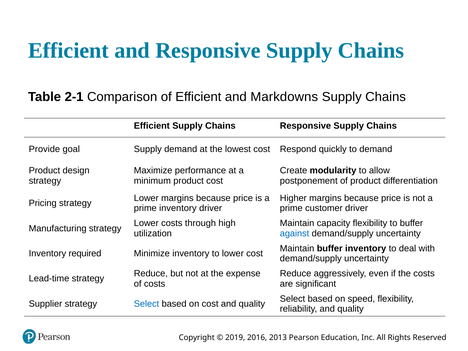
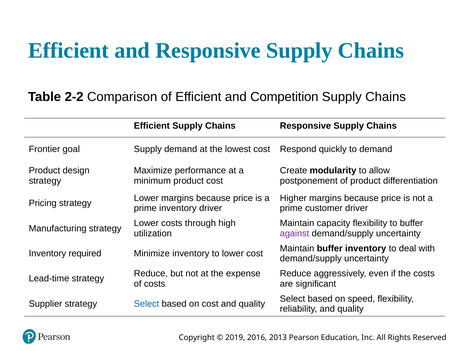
2-1: 2-1 -> 2-2
Markdowns: Markdowns -> Competition
Provide: Provide -> Frontier
against colour: blue -> purple
